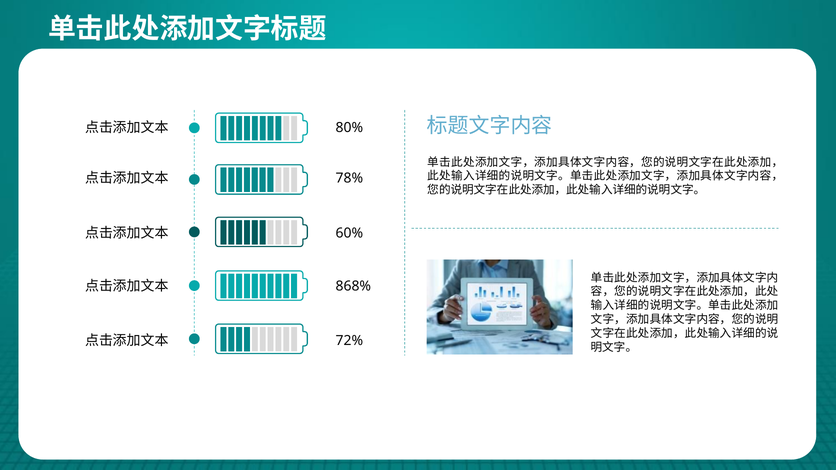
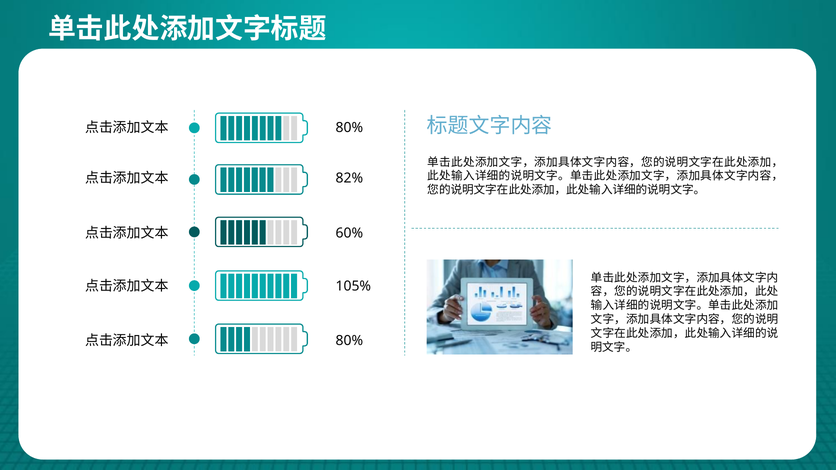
78%: 78% -> 82%
868%: 868% -> 105%
72% at (349, 341): 72% -> 80%
